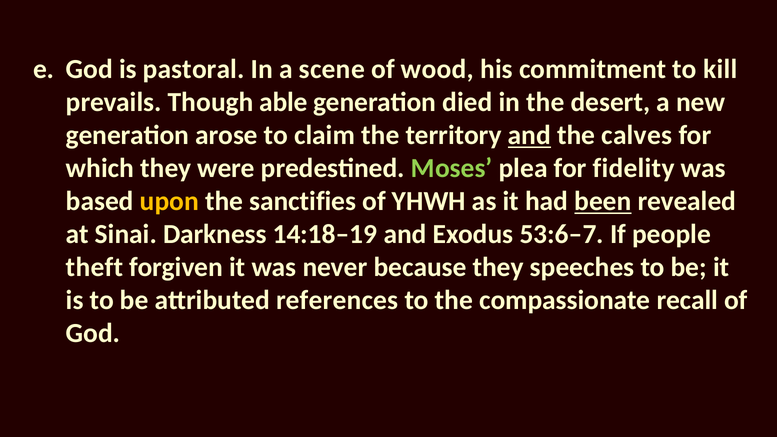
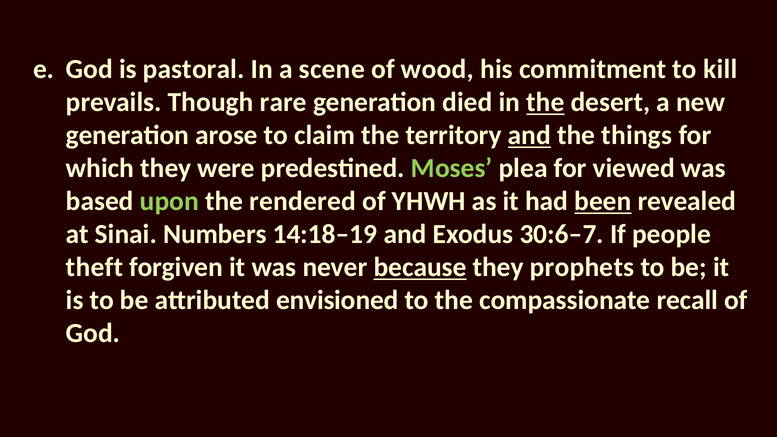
able: able -> rare
the at (545, 102) underline: none -> present
calves: calves -> things
fidelity: fidelity -> viewed
upon colour: yellow -> light green
sanctifies: sanctifies -> rendered
Darkness: Darkness -> Numbers
53:6–7: 53:6–7 -> 30:6–7
because underline: none -> present
speeches: speeches -> prophets
references: references -> envisioned
